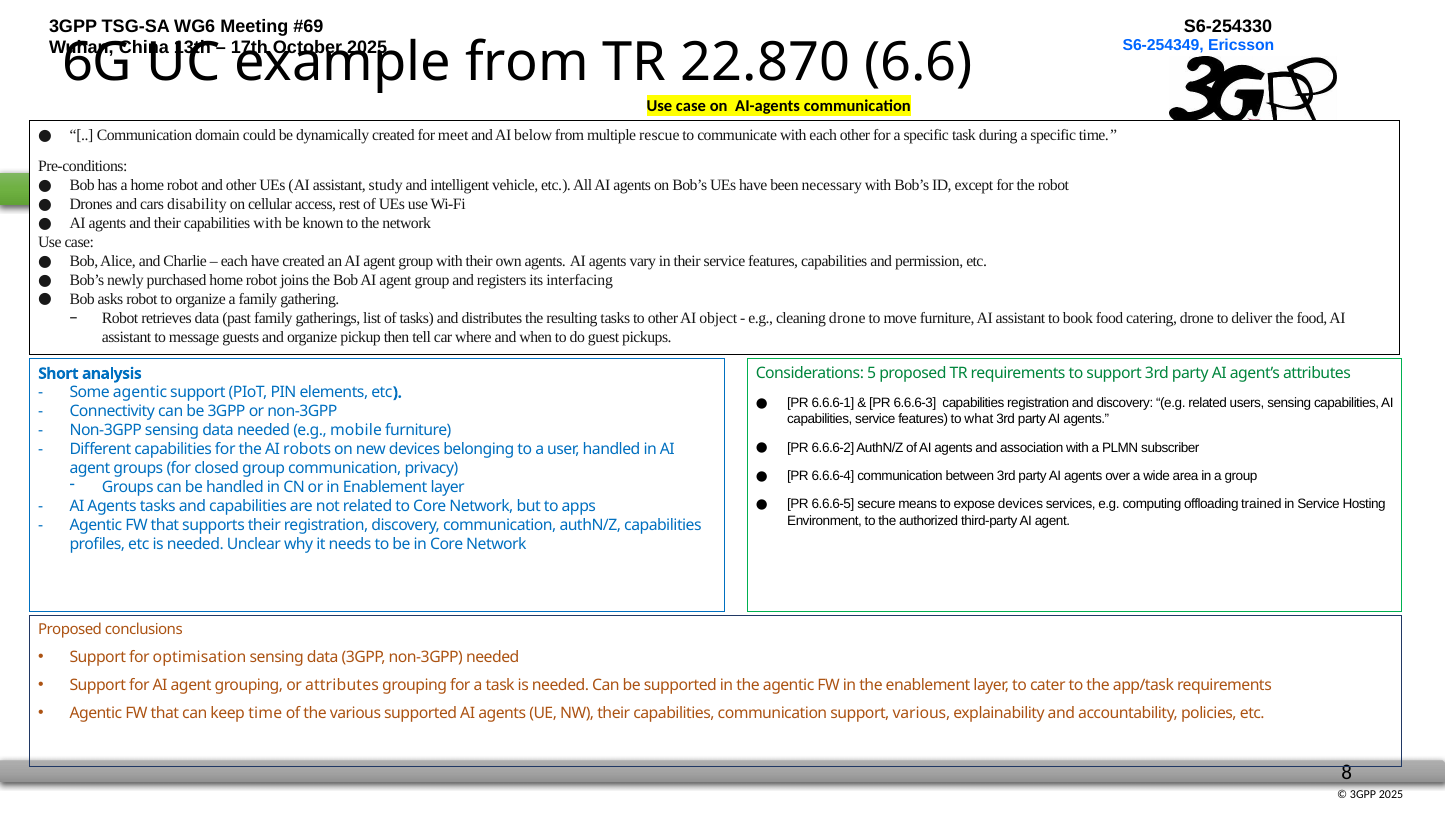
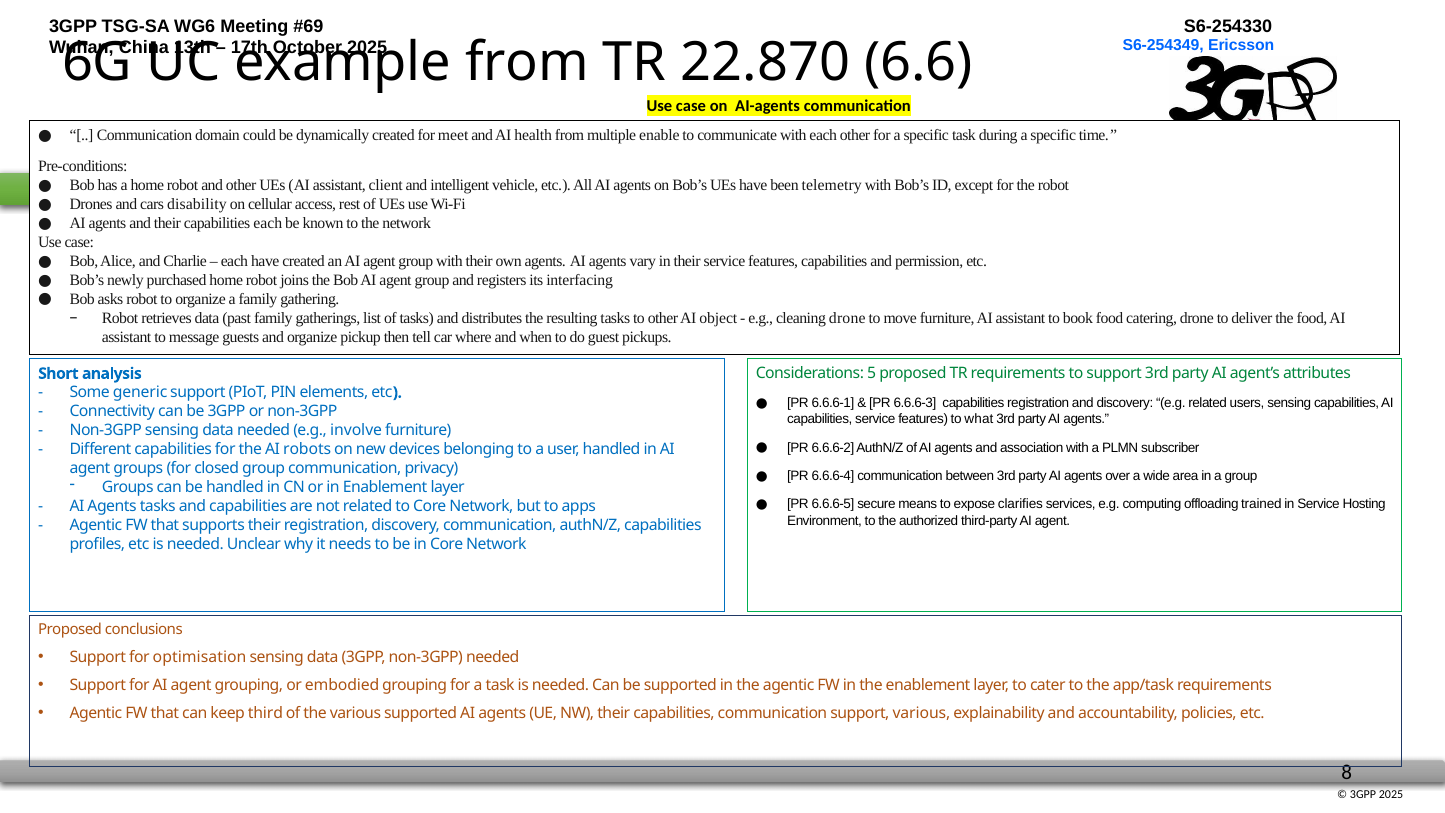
below: below -> health
rescue: rescue -> enable
study: study -> client
necessary: necessary -> telemetry
capabilities with: with -> each
Some agentic: agentic -> generic
mobile: mobile -> involve
expose devices: devices -> clarifies
or attributes: attributes -> embodied
keep time: time -> third
